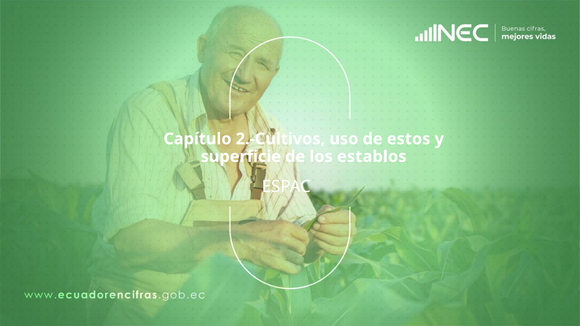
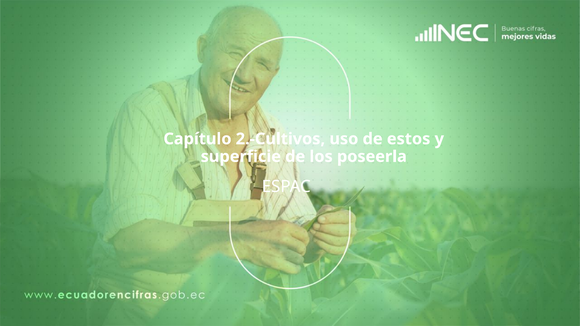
establos: establos -> poseerla
